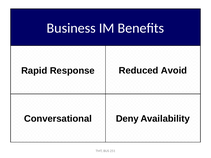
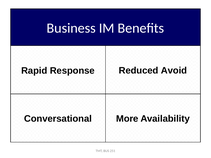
Deny: Deny -> More
